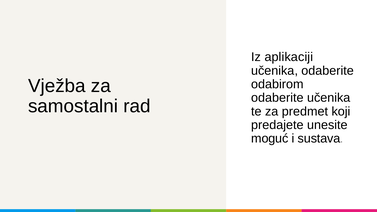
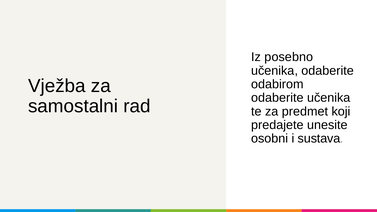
aplikaciji: aplikaciji -> posebno
moguć: moguć -> osobni
